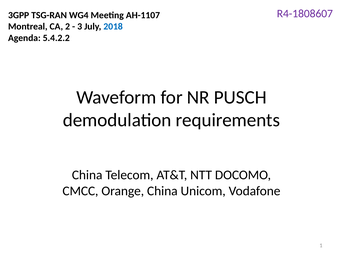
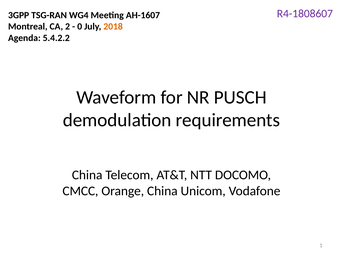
AH-1107: AH-1107 -> AH-1607
3: 3 -> 0
2018 colour: blue -> orange
